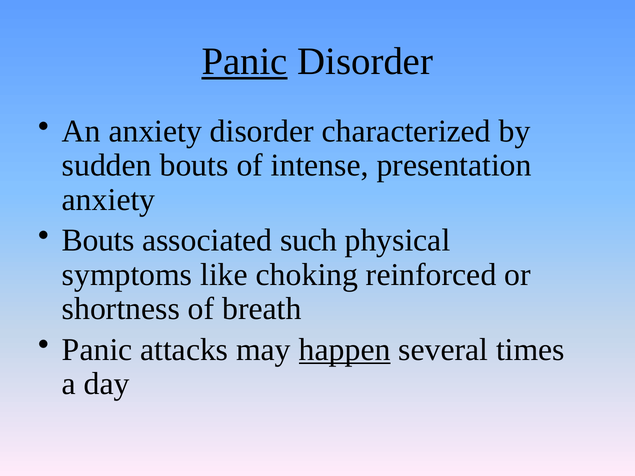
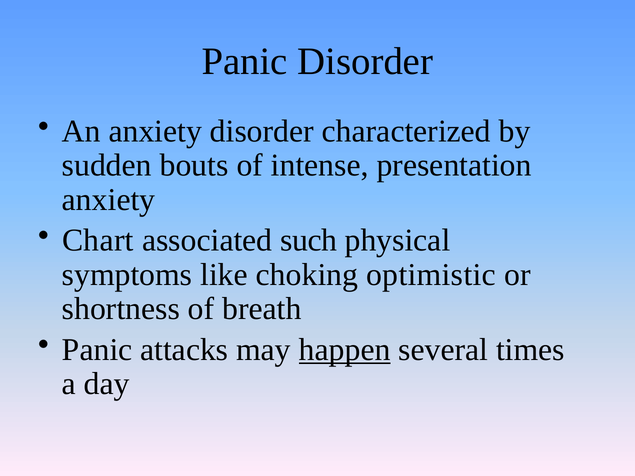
Panic at (245, 61) underline: present -> none
Bouts at (98, 240): Bouts -> Chart
reinforced: reinforced -> optimistic
